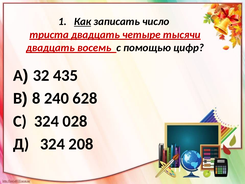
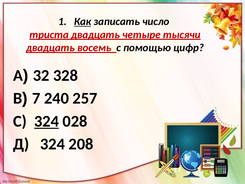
435: 435 -> 328
8: 8 -> 7
628: 628 -> 257
324 at (46, 121) underline: none -> present
